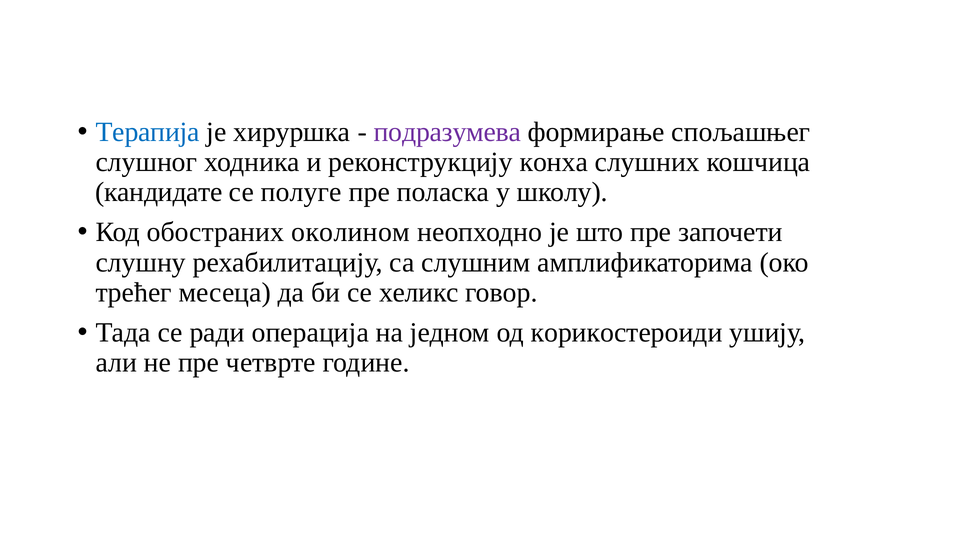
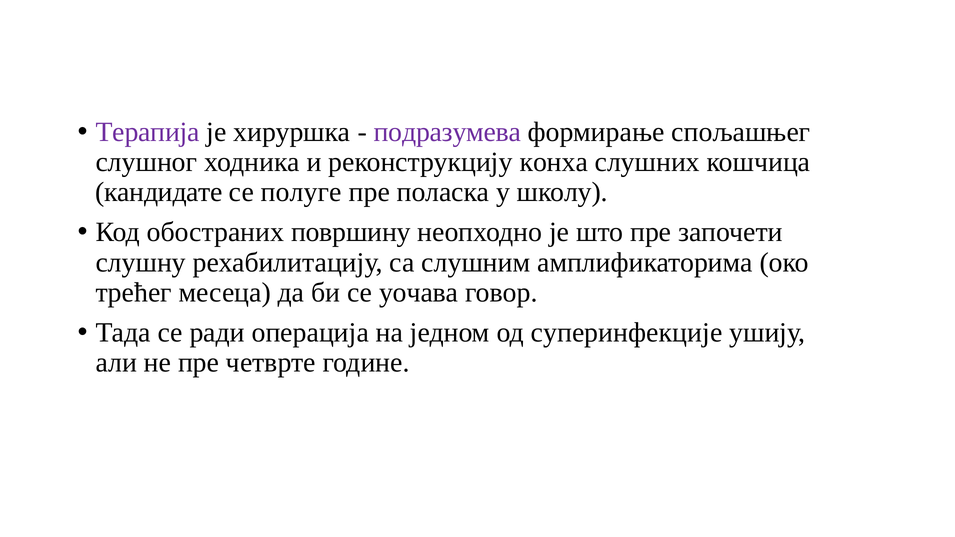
Терапија colour: blue -> purple
околином: околином -> површину
хеликс: хеликс -> уочава
корикостероиди: корикостероиди -> суперинфекције
